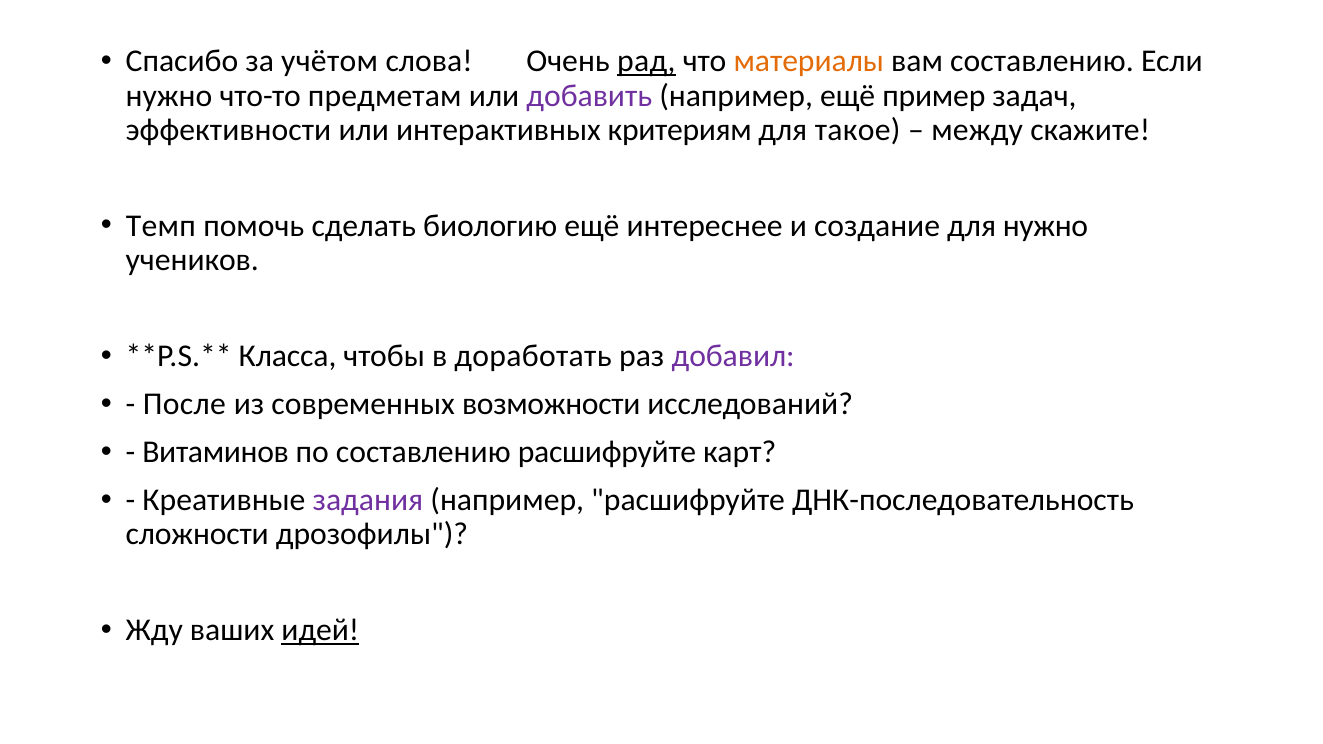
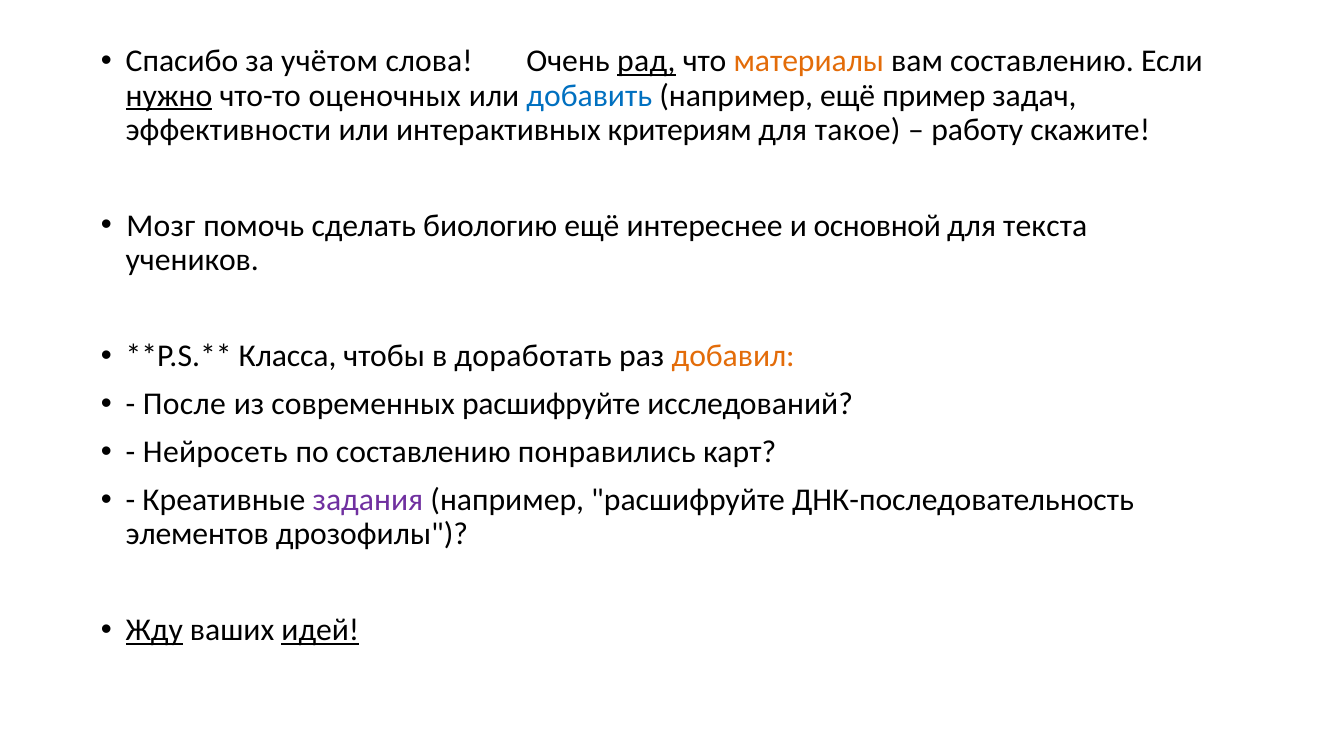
нужно at (169, 96) underline: none -> present
предметам: предметам -> оценочных
добавить colour: purple -> blue
между: между -> работу
Темп: Темп -> Мозг
создание: создание -> основной
для нужно: нужно -> текста
добавил colour: purple -> orange
современных возможности: возможности -> расшифруйте
Витаминов: Витаминов -> Нейросеть
составлению расшифруйте: расшифруйте -> понравились
сложности: сложности -> элементов
Жду underline: none -> present
